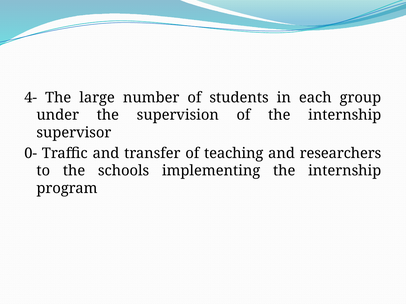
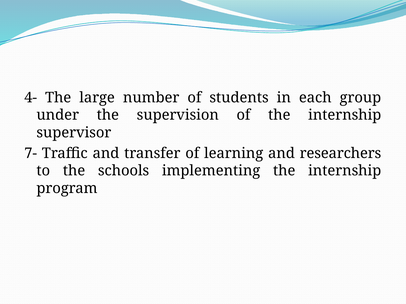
0-: 0- -> 7-
teaching: teaching -> learning
